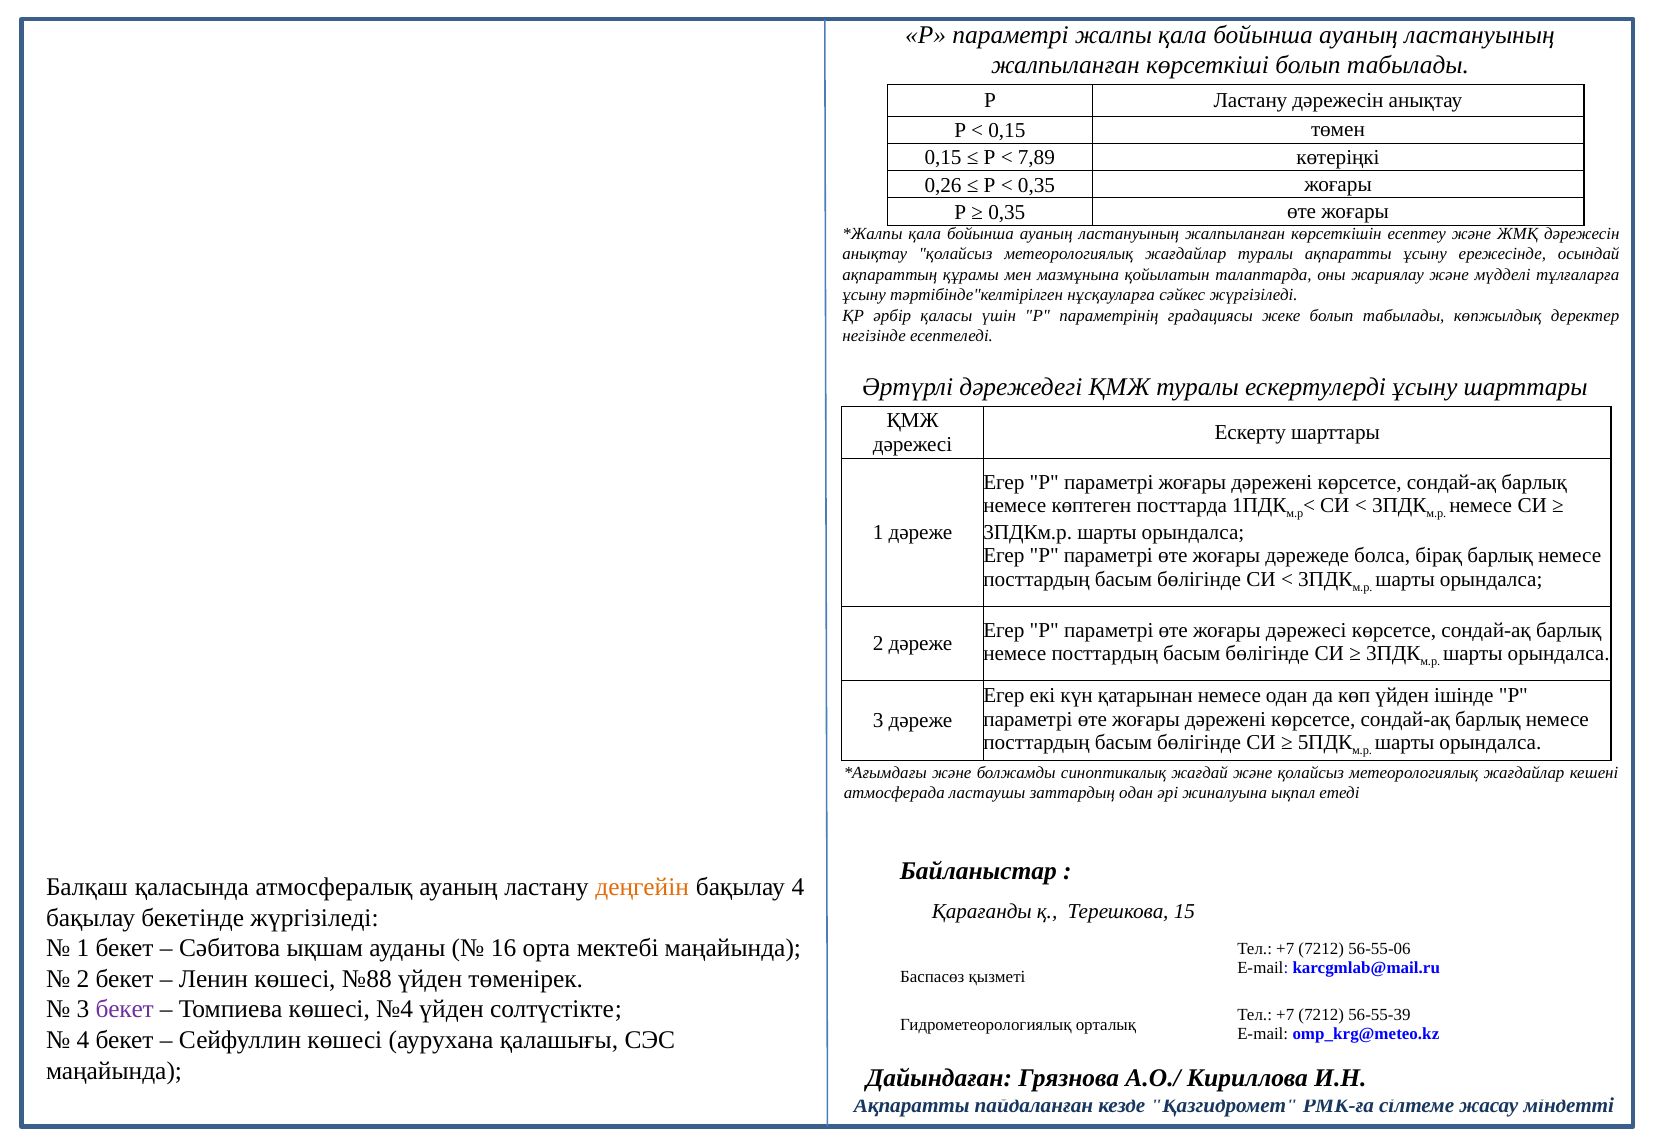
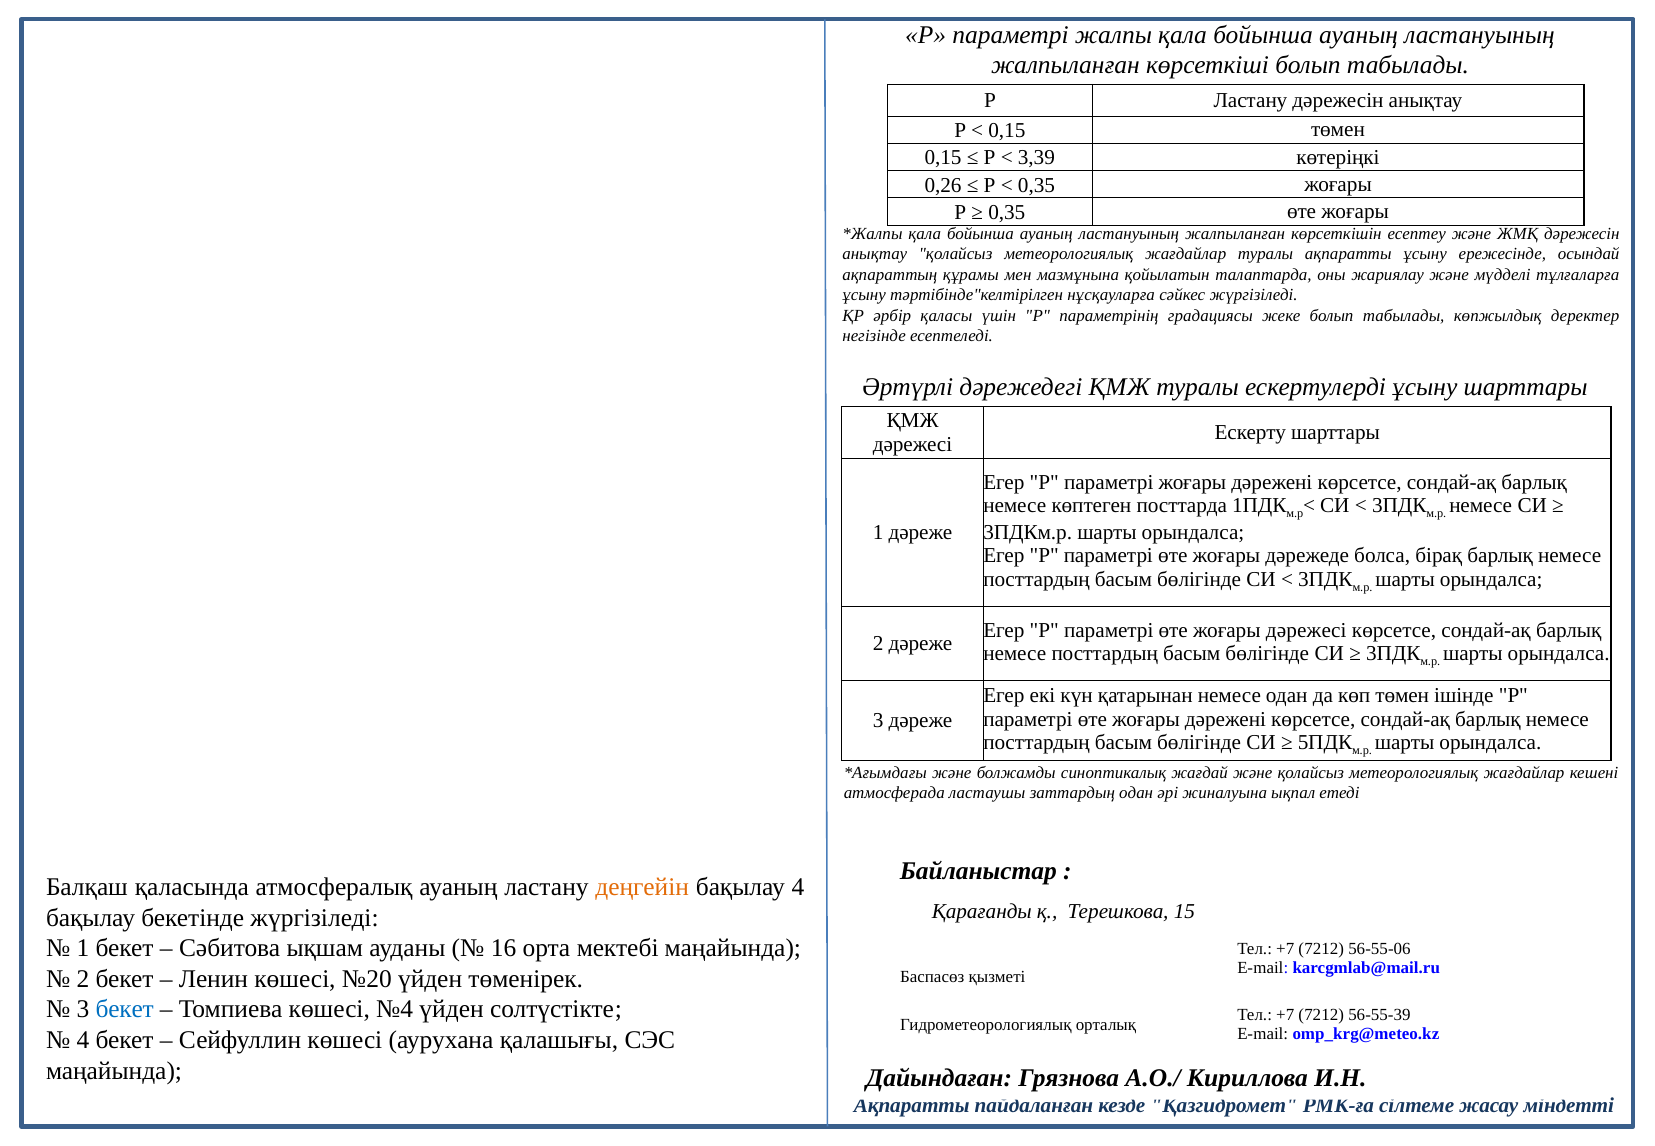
7,89: 7,89 -> 3,39
көп үйден: үйден -> төмен
№88: №88 -> №20
бекет at (125, 1009) colour: purple -> blue
